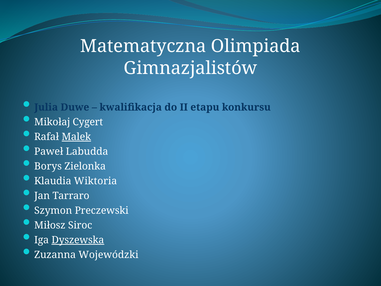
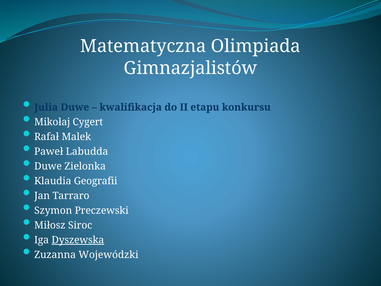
Malek underline: present -> none
Borys at (48, 166): Borys -> Duwe
Wiktoria: Wiktoria -> Geografii
